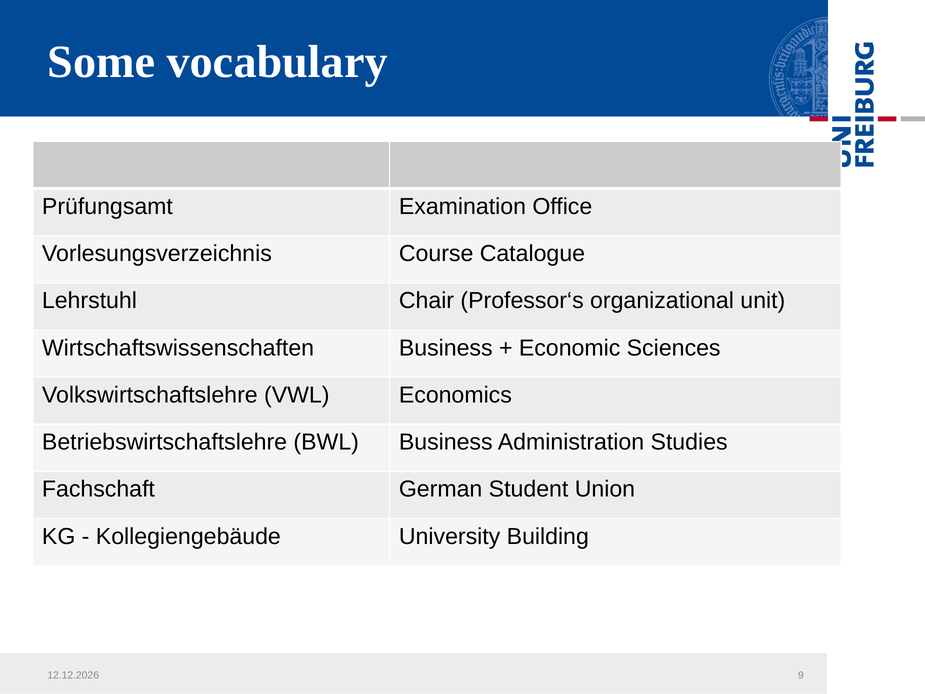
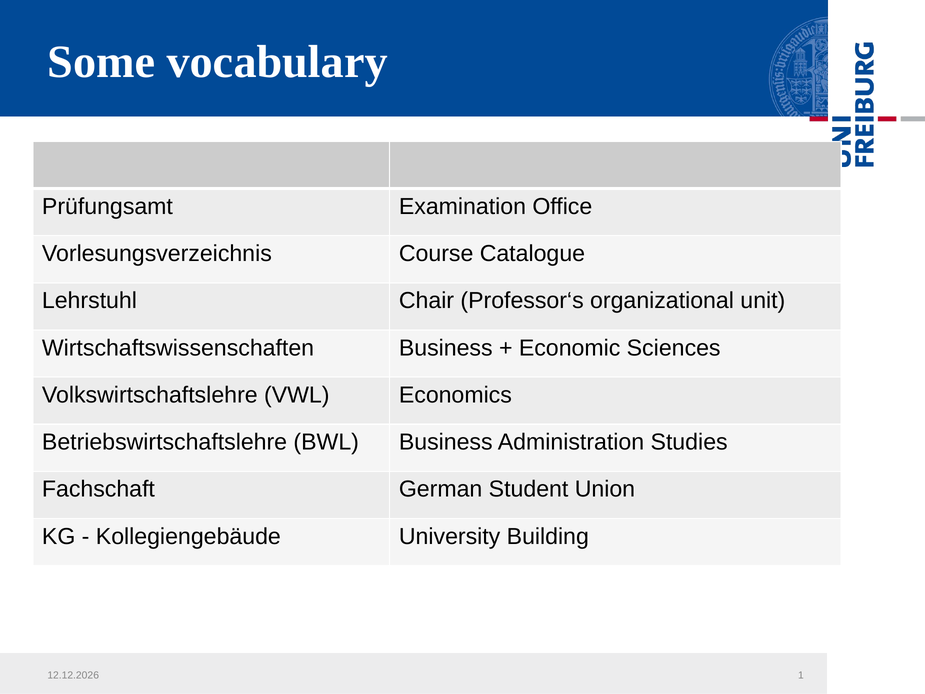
9: 9 -> 1
